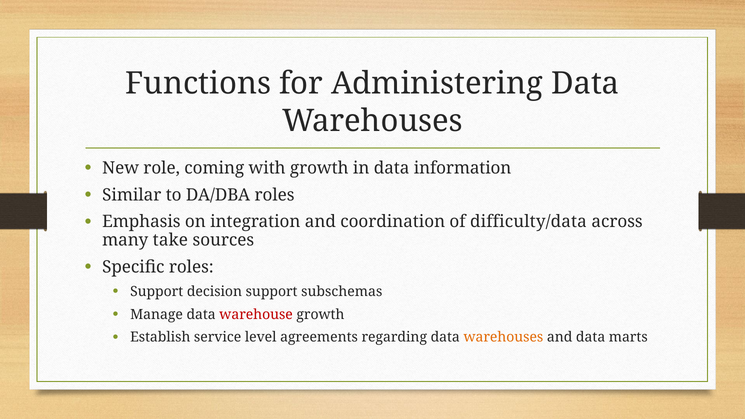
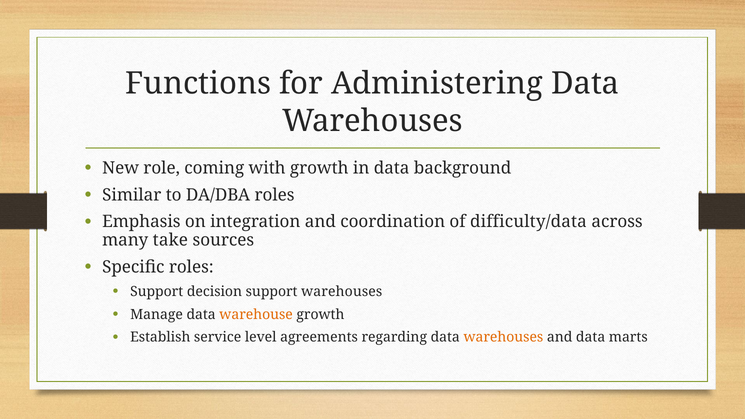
information: information -> background
support subschemas: subschemas -> warehouses
warehouse colour: red -> orange
